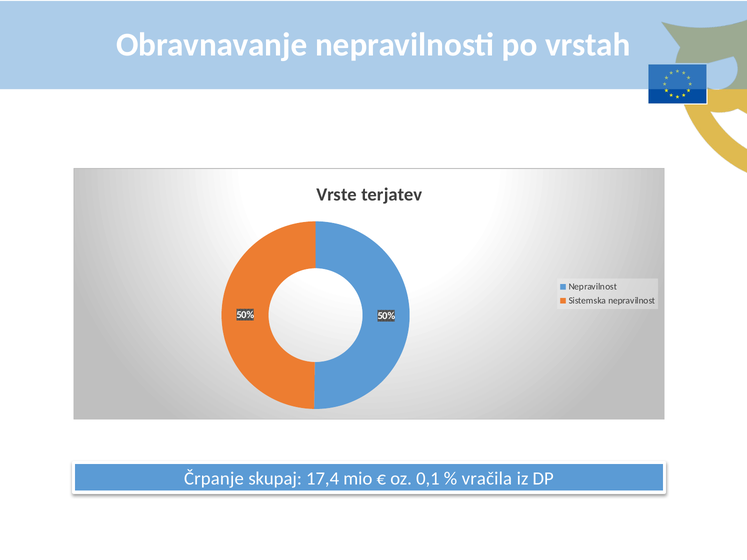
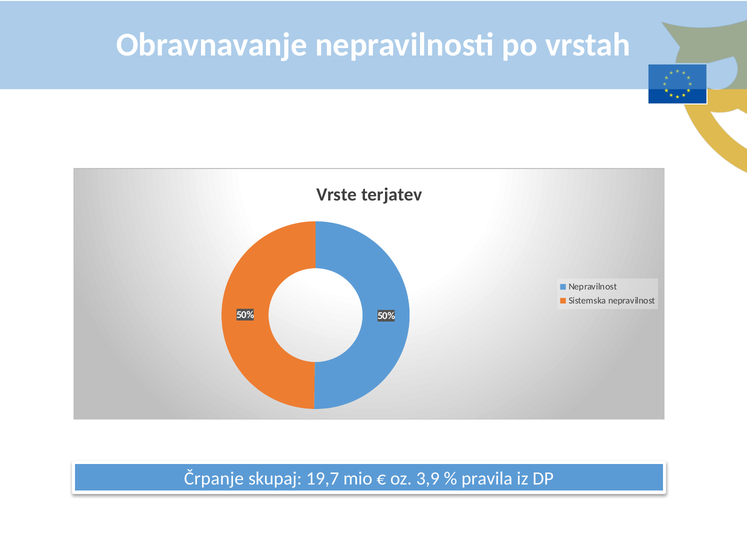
17,4: 17,4 -> 19,7
0,1: 0,1 -> 3,9
vračila: vračila -> pravila
